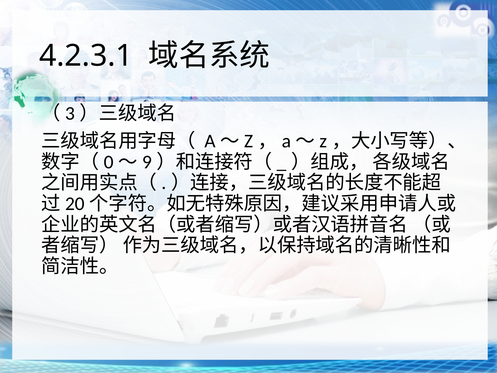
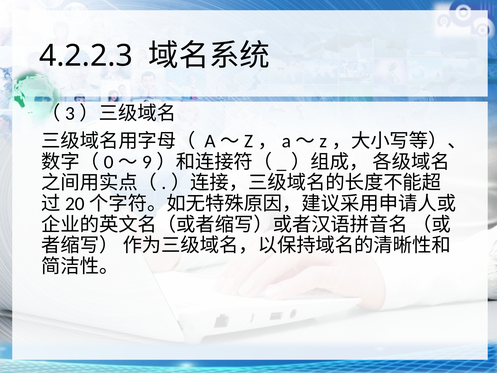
4.2.3.1: 4.2.3.1 -> 4.2.2.3
